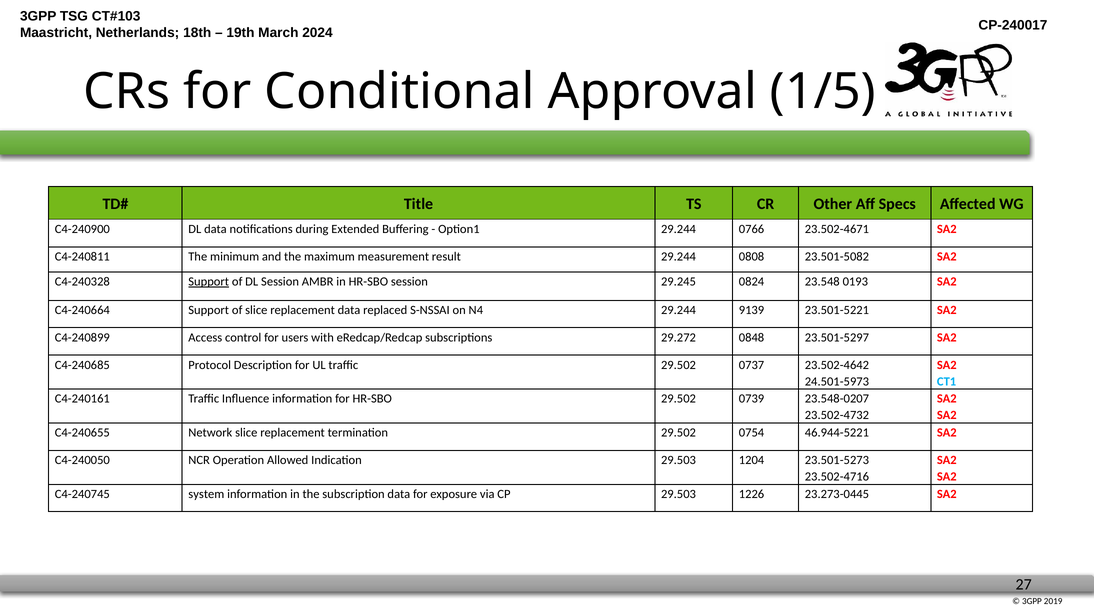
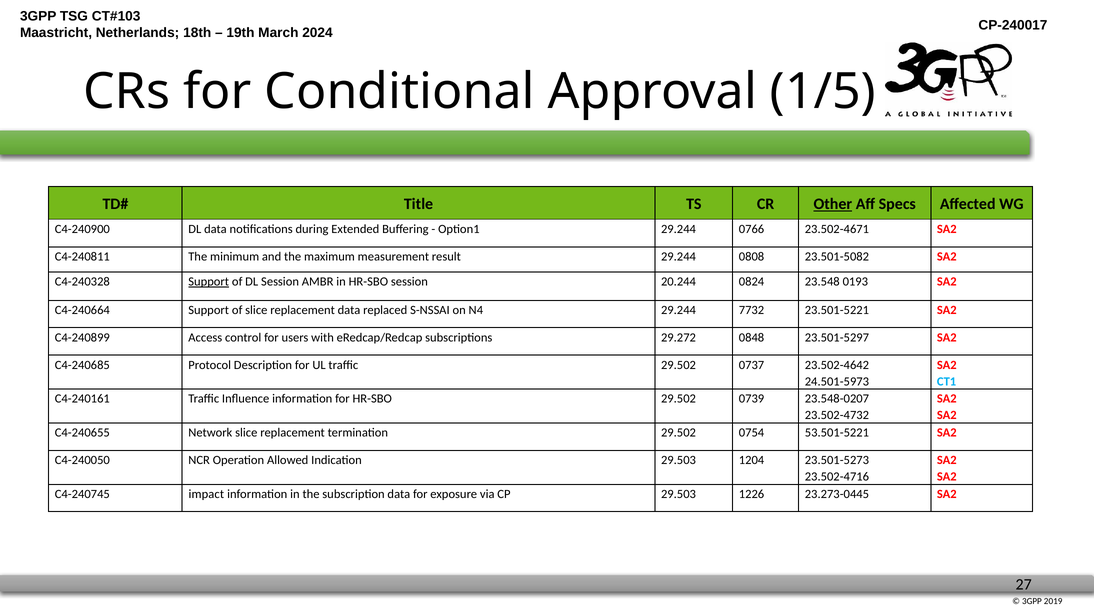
Other underline: none -> present
29.245: 29.245 -> 20.244
9139: 9139 -> 7732
46.944-5221: 46.944-5221 -> 53.501-5221
system: system -> impact
